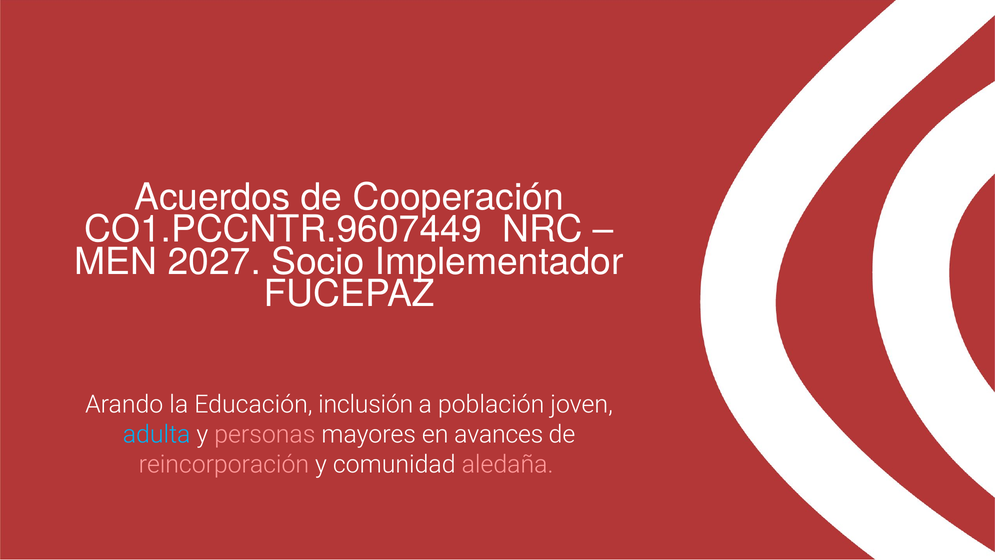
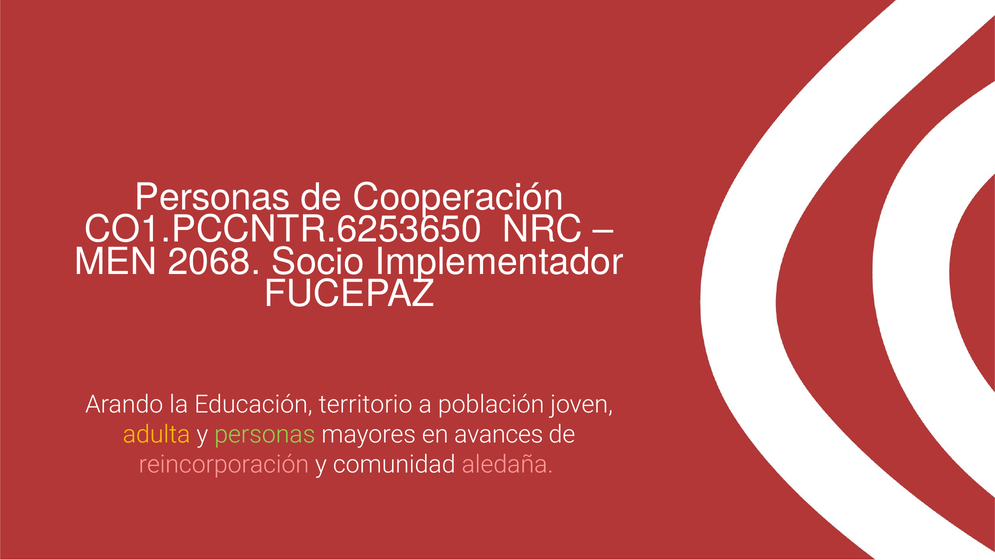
Acuerdos at (212, 197): Acuerdos -> Personas
CO1.PCCNTR.9607449: CO1.PCCNTR.9607449 -> CO1.PCCNTR.6253650
2027: 2027 -> 2068
inclusión: inclusión -> territorio
adulta colour: light blue -> yellow
personas at (265, 434) colour: pink -> light green
